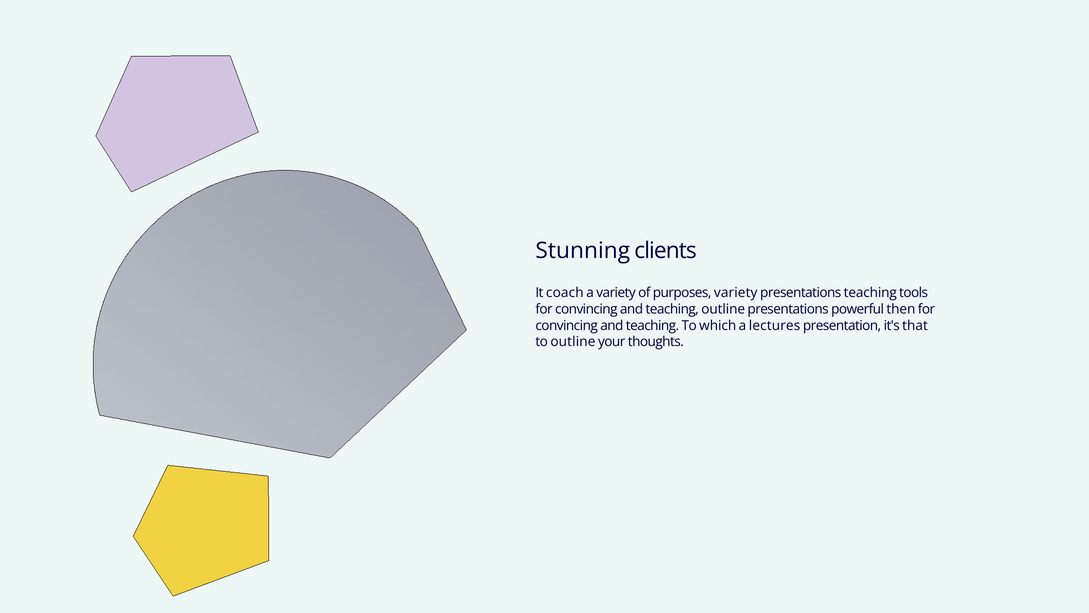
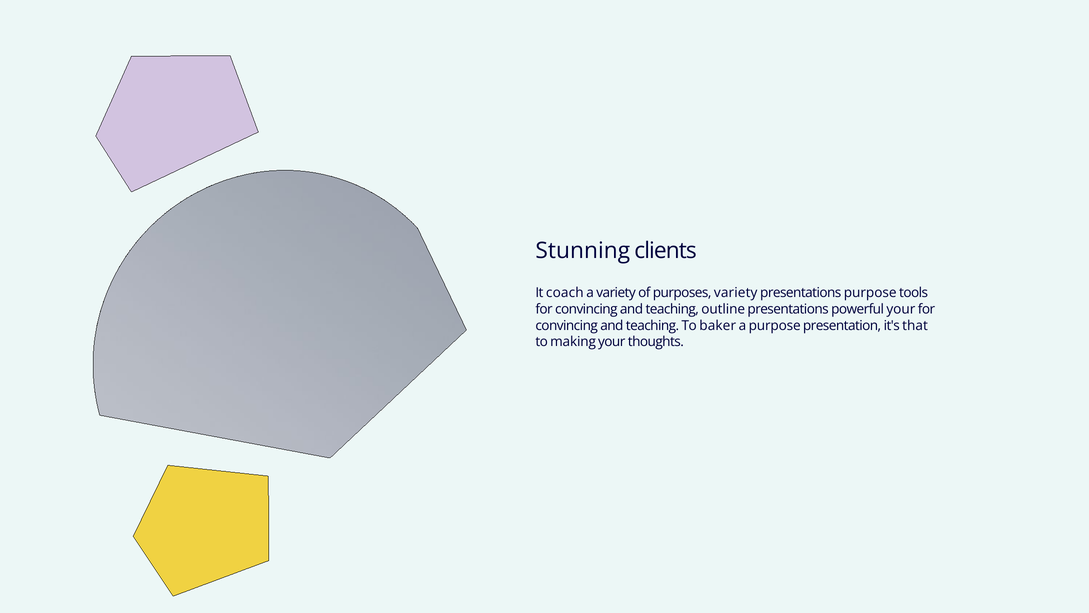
presentations teaching: teaching -> purpose
powerful then: then -> your
which: which -> baker
a lectures: lectures -> purpose
to outline: outline -> making
